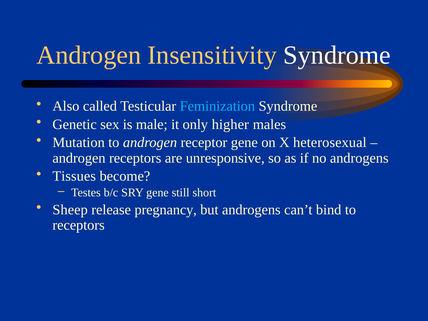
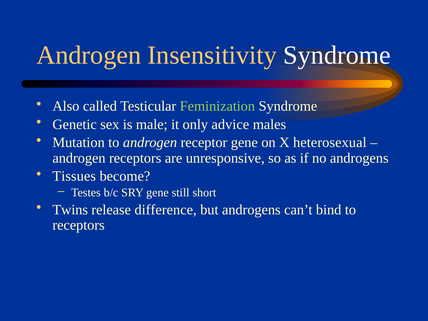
Feminization colour: light blue -> light green
higher: higher -> advice
Sheep: Sheep -> Twins
pregnancy: pregnancy -> difference
